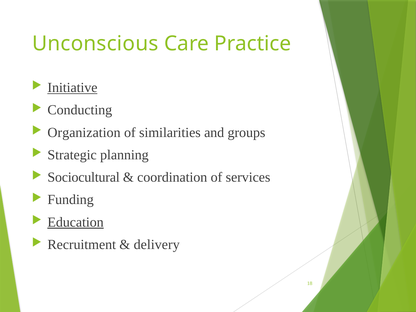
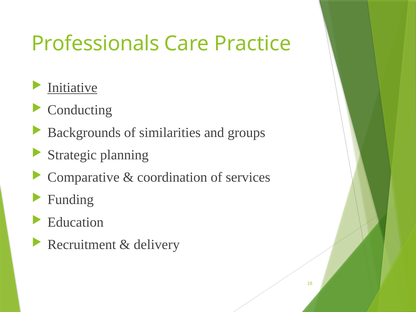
Unconscious: Unconscious -> Professionals
Organization: Organization -> Backgrounds
Sociocultural: Sociocultural -> Comparative
Education underline: present -> none
